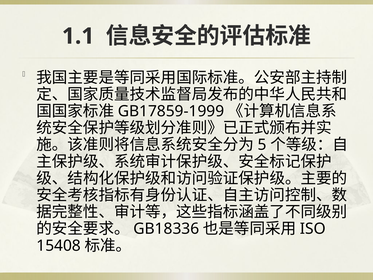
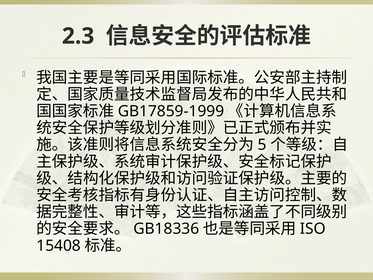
1.1: 1.1 -> 2.3
